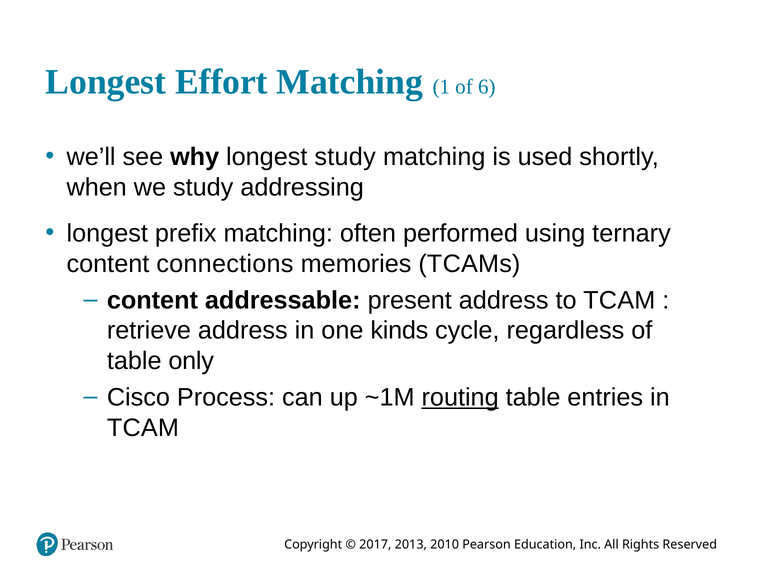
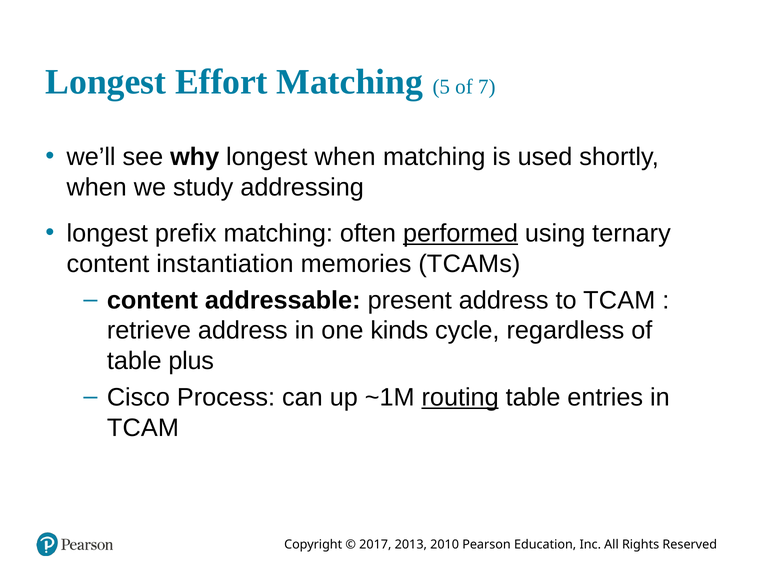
1: 1 -> 5
6: 6 -> 7
longest study: study -> when
performed underline: none -> present
connections: connections -> instantiation
only: only -> plus
